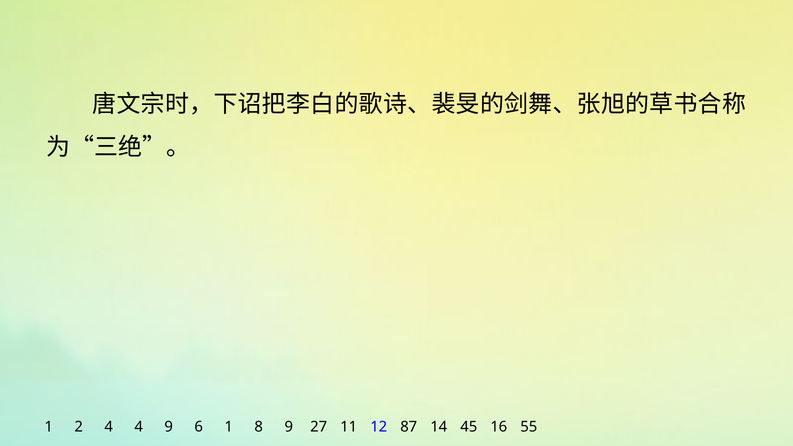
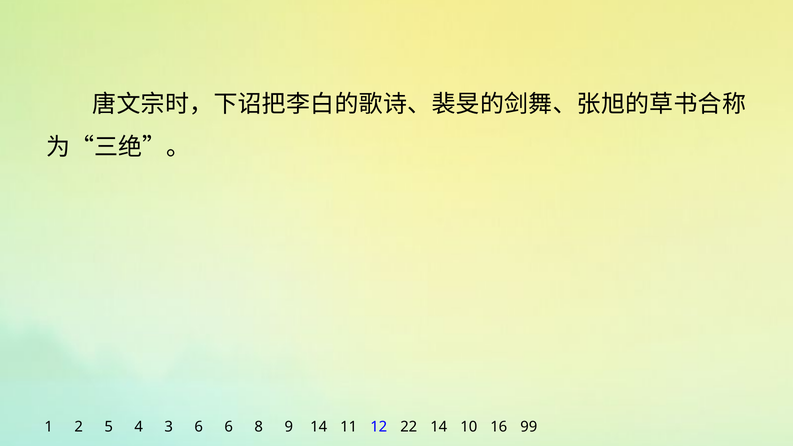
2 4: 4 -> 5
4 9: 9 -> 3
6 1: 1 -> 6
9 27: 27 -> 14
87: 87 -> 22
45: 45 -> 10
55: 55 -> 99
